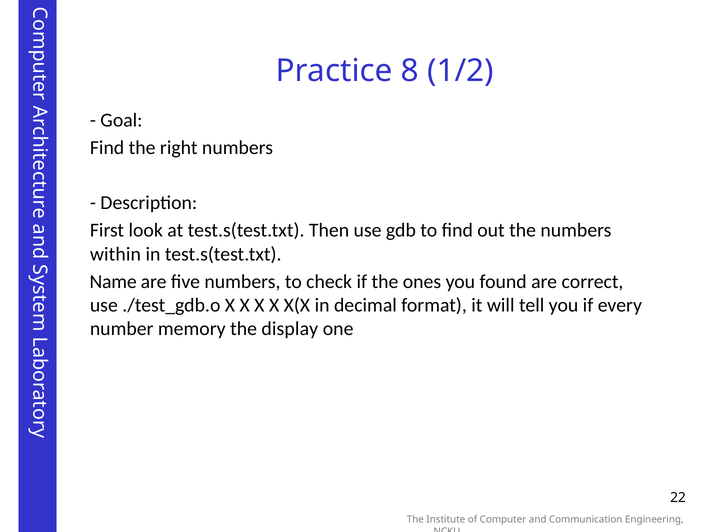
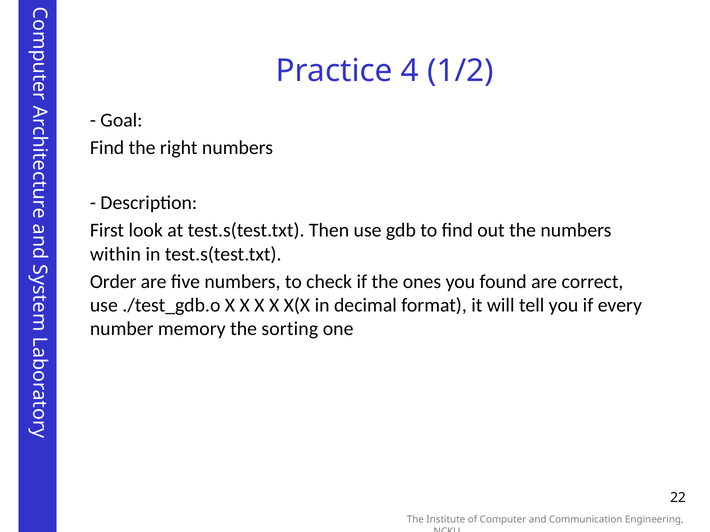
8: 8 -> 4
Name: Name -> Order
display: display -> sorting
